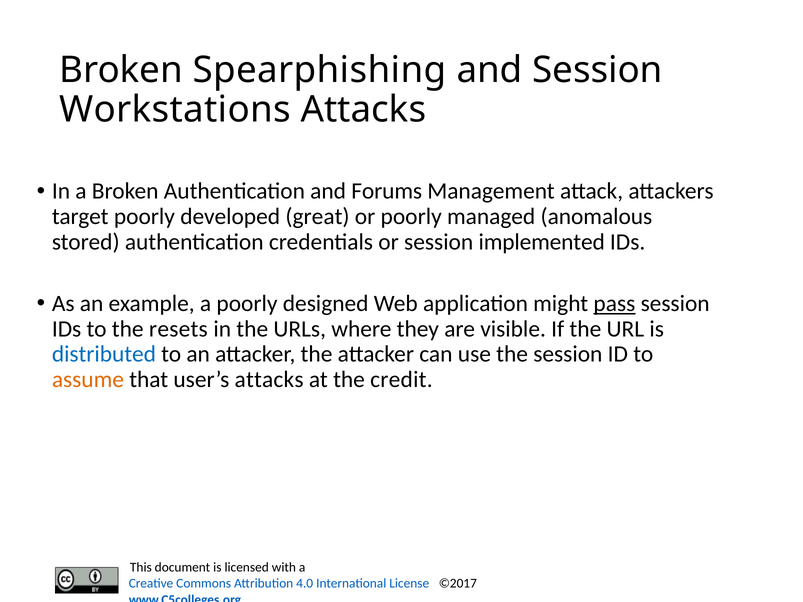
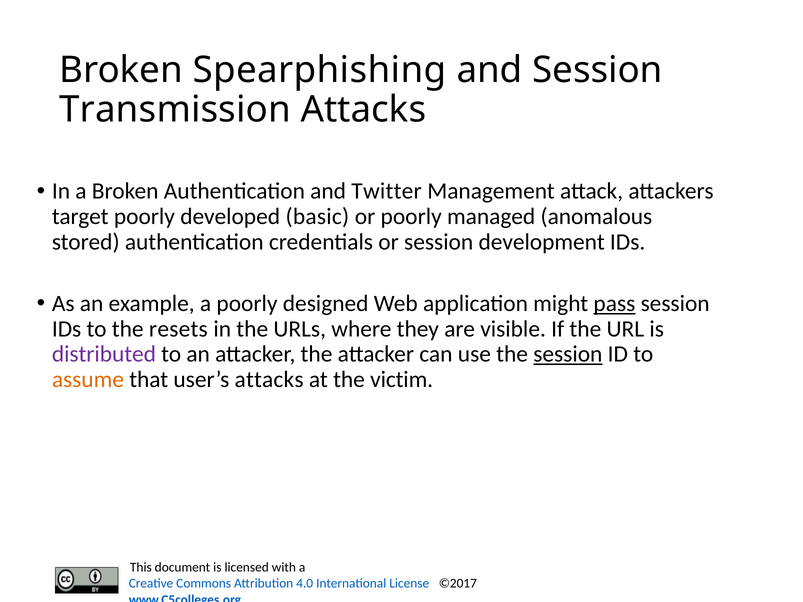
Workstations: Workstations -> Transmission
Forums: Forums -> Twitter
great: great -> basic
implemented: implemented -> development
distributed colour: blue -> purple
session at (568, 354) underline: none -> present
credit: credit -> victim
